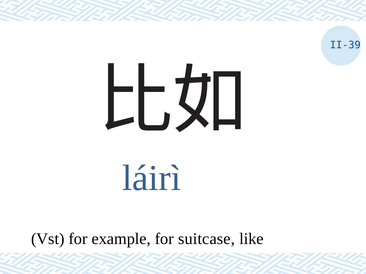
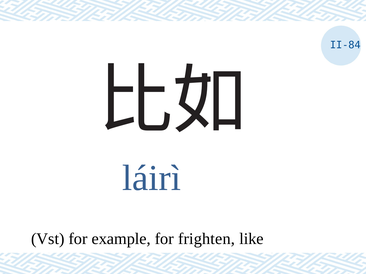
II-39: II-39 -> II-84
suitcase: suitcase -> frighten
